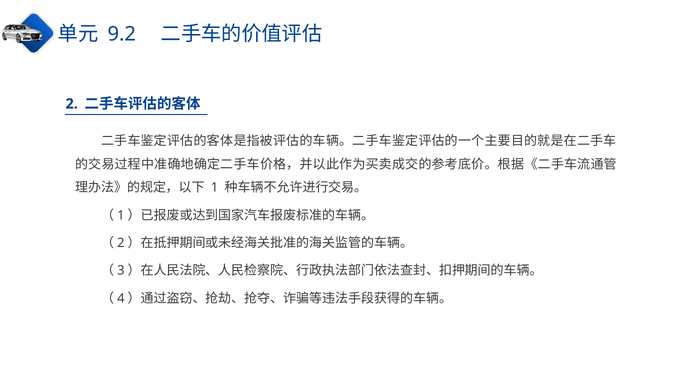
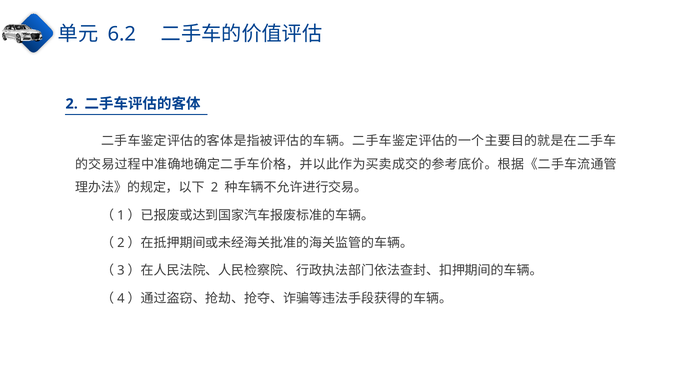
9.2: 9.2 -> 6.2
1 at (215, 188): 1 -> 2
